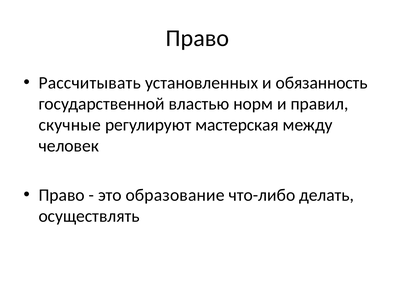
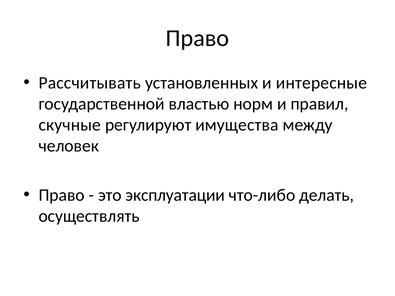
обязанность: обязанность -> интересные
мастерская: мастерская -> имущества
образование: образование -> эксплуатации
